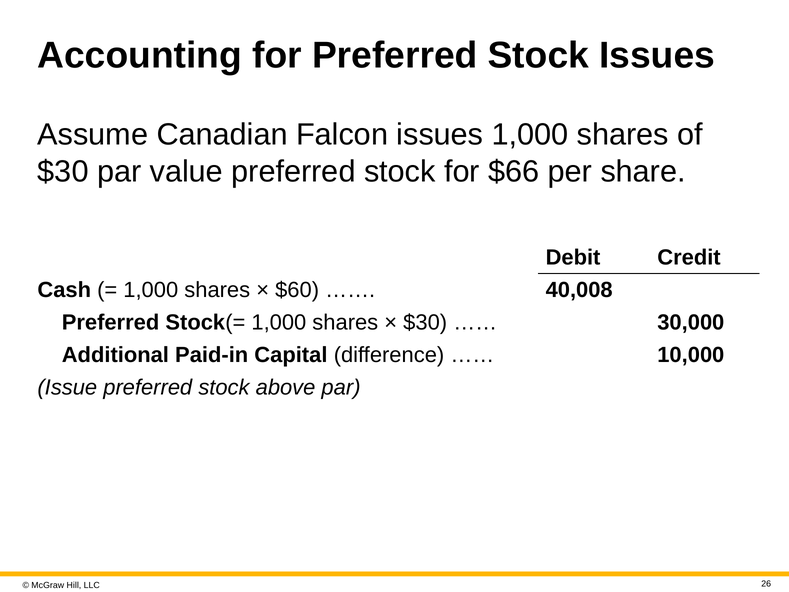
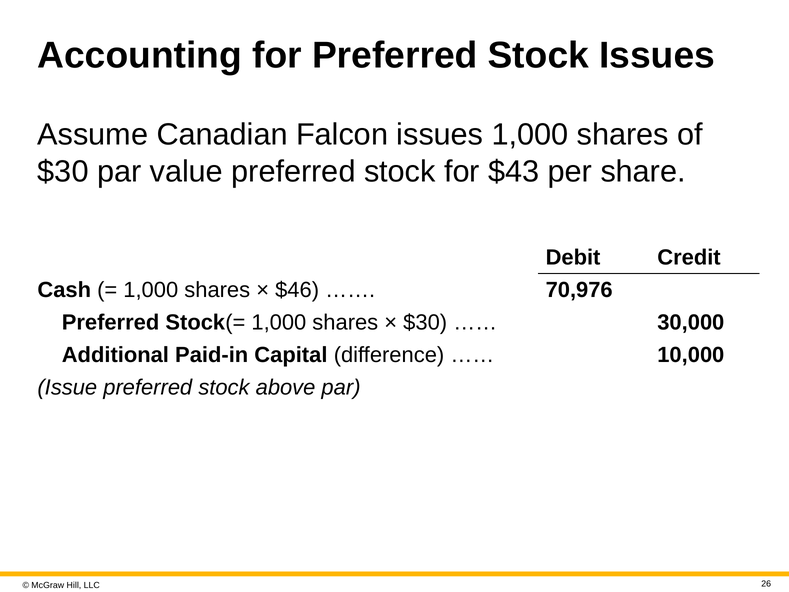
$66: $66 -> $43
$60: $60 -> $46
40,008: 40,008 -> 70,976
